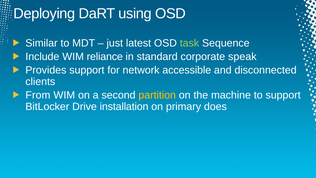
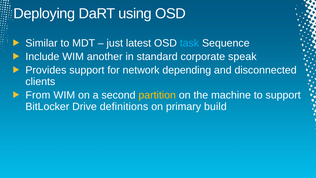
task colour: light green -> light blue
reliance: reliance -> another
accessible: accessible -> depending
installation: installation -> definitions
does: does -> build
